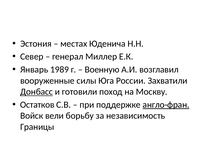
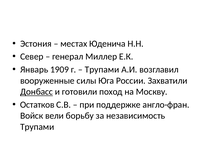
1989: 1989 -> 1909
Военную at (102, 69): Военную -> Трупами
англо-фран underline: present -> none
Границы at (37, 126): Границы -> Трупами
